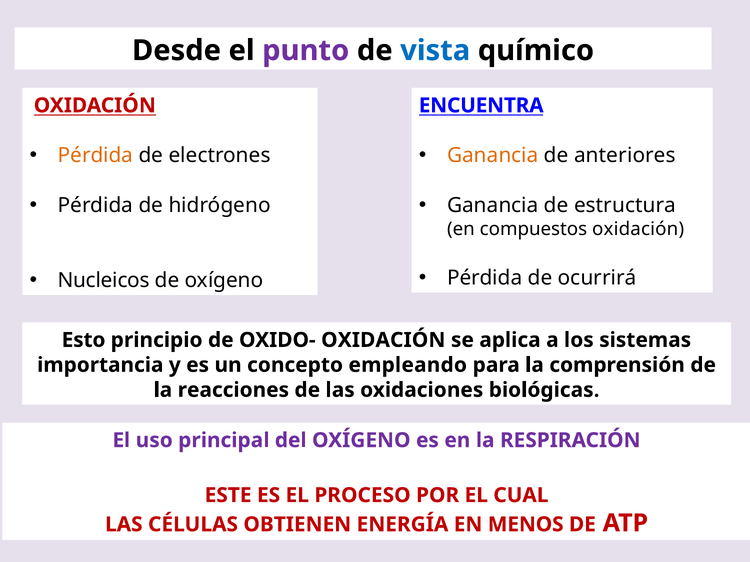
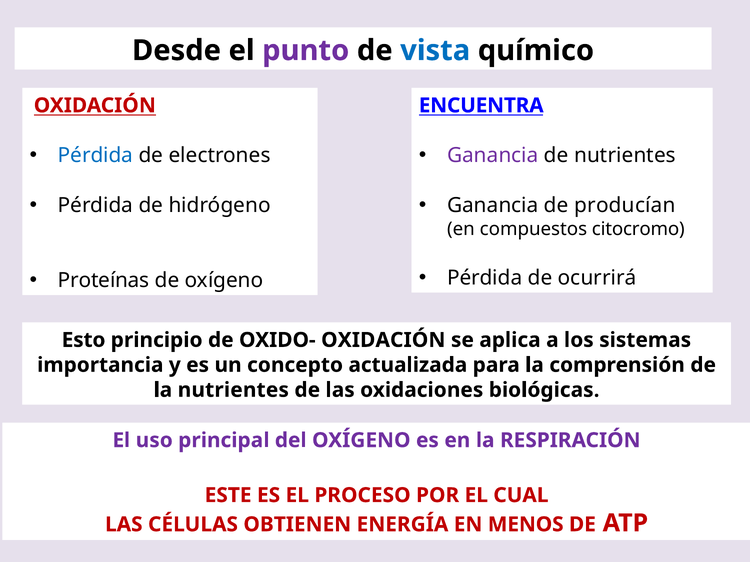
Pérdida at (95, 156) colour: orange -> blue
Ganancia at (493, 156) colour: orange -> purple
de anteriores: anteriores -> nutrientes
estructura: estructura -> producían
compuestos oxidación: oxidación -> citocromo
Nucleicos: Nucleicos -> Proteínas
empleando: empleando -> actualizada
la reacciones: reacciones -> nutrientes
